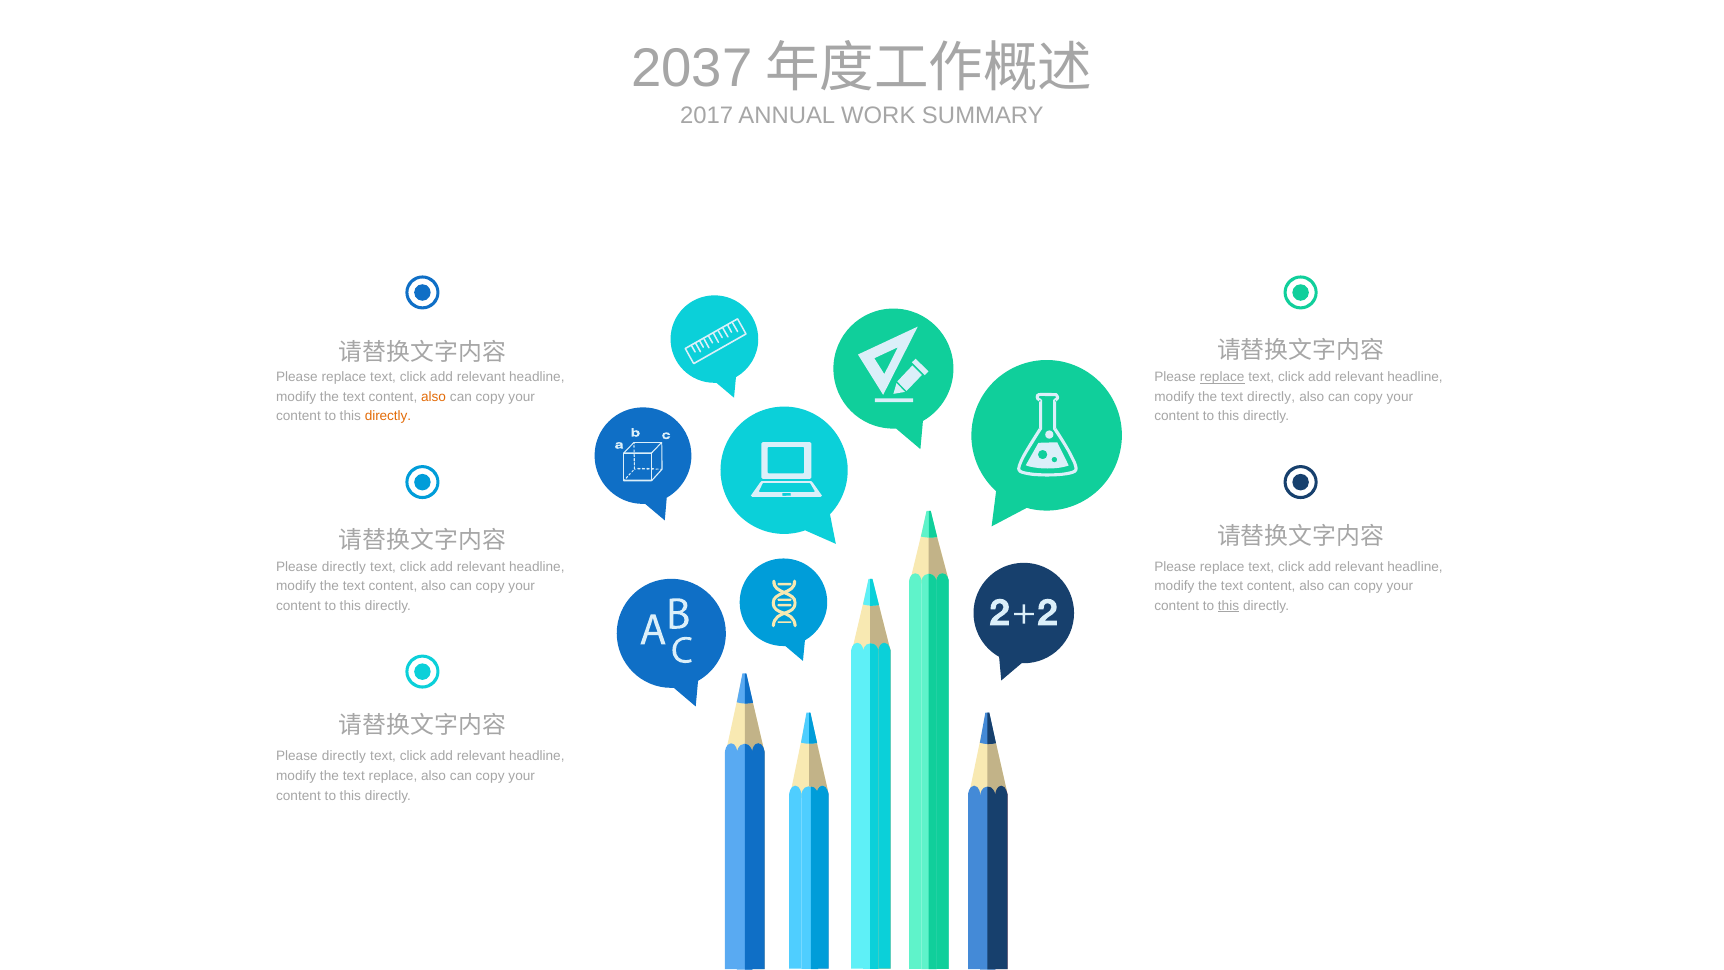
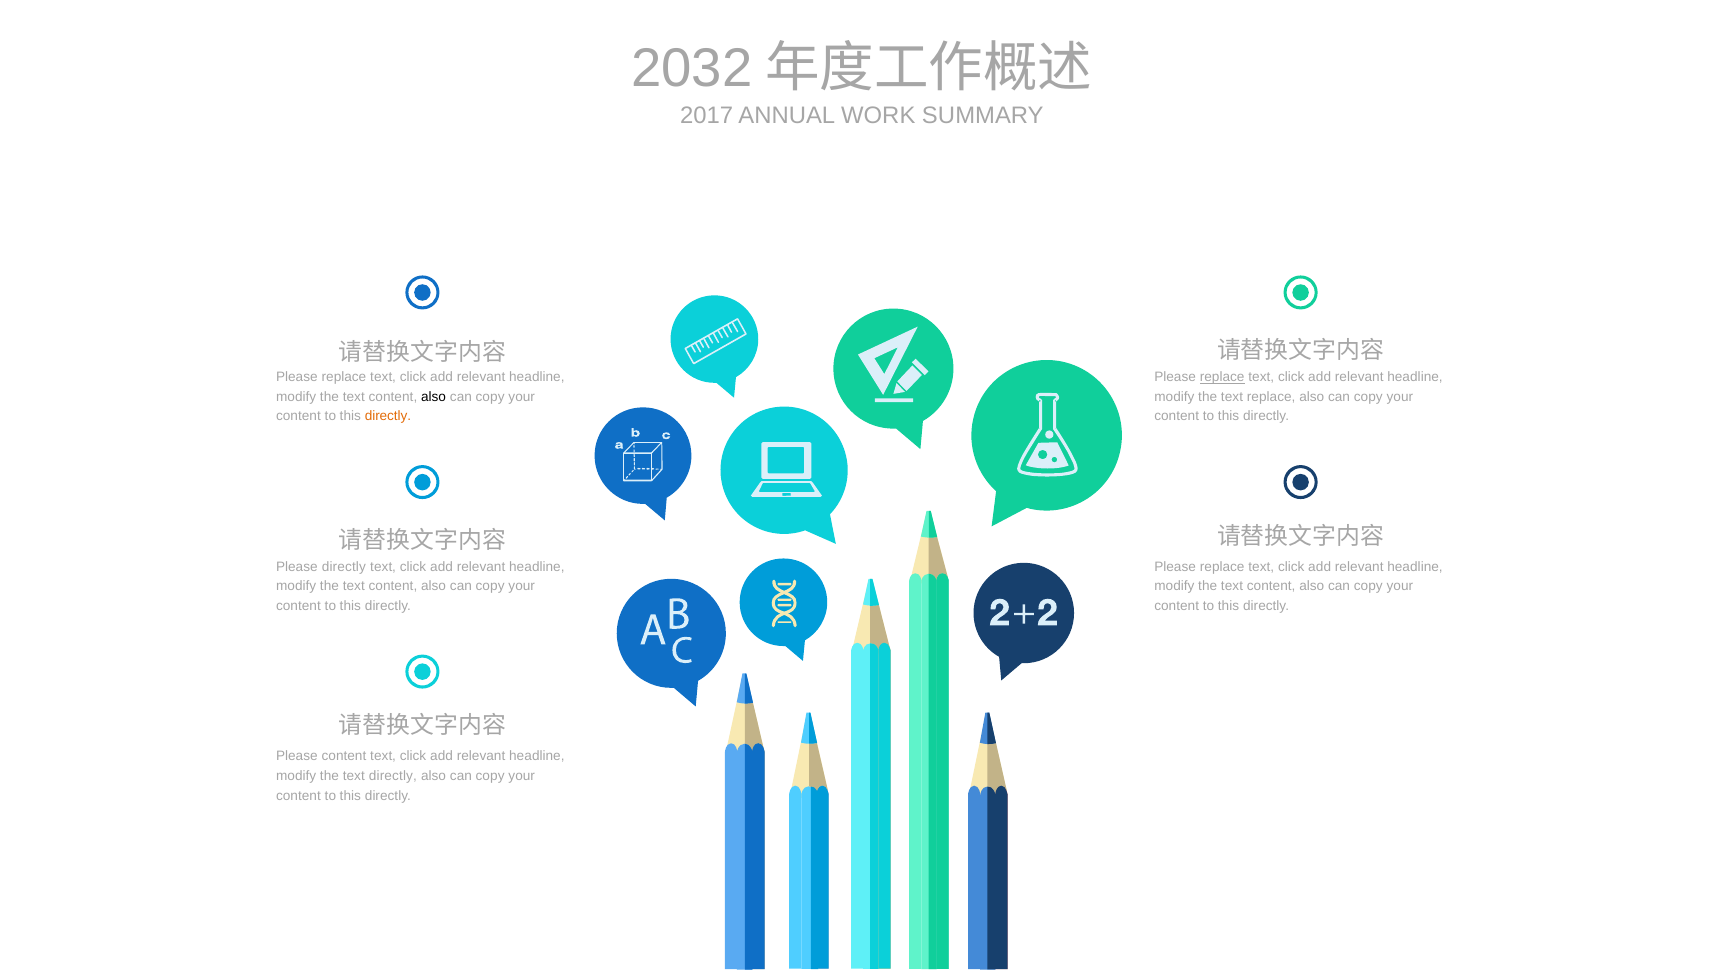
2037: 2037 -> 2032
also at (434, 397) colour: orange -> black
text directly: directly -> replace
this at (1229, 606) underline: present -> none
directly at (344, 756): directly -> content
text replace: replace -> directly
